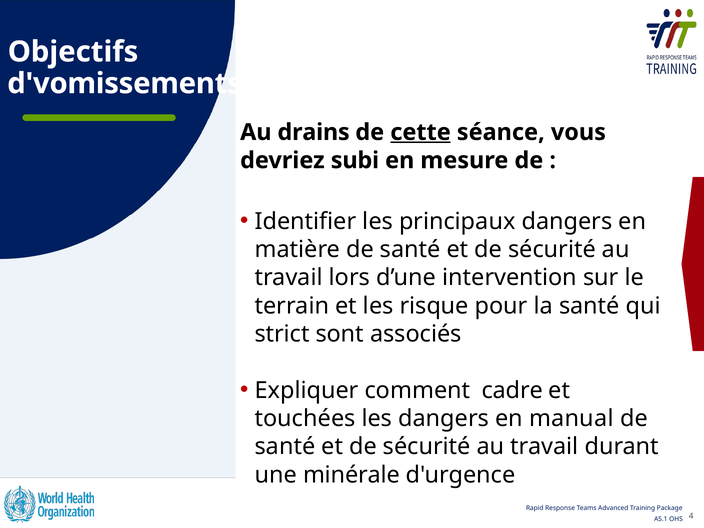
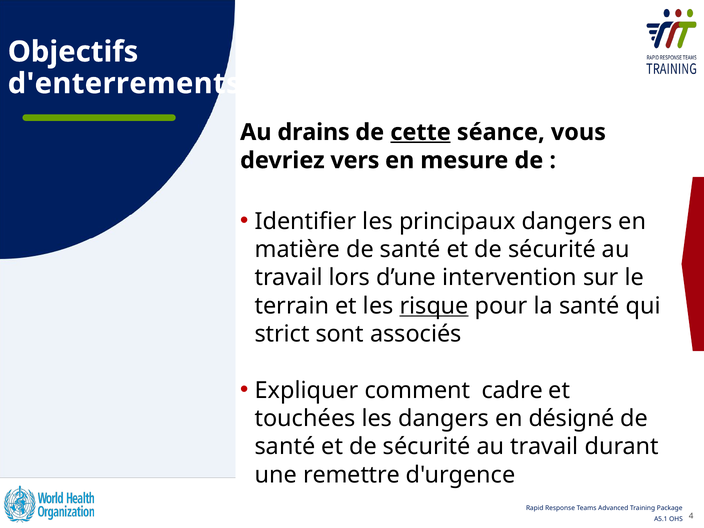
d'vomissements: d'vomissements -> d'enterrements
subi: subi -> vers
risque underline: none -> present
manual: manual -> désigné
minérale: minérale -> remettre
